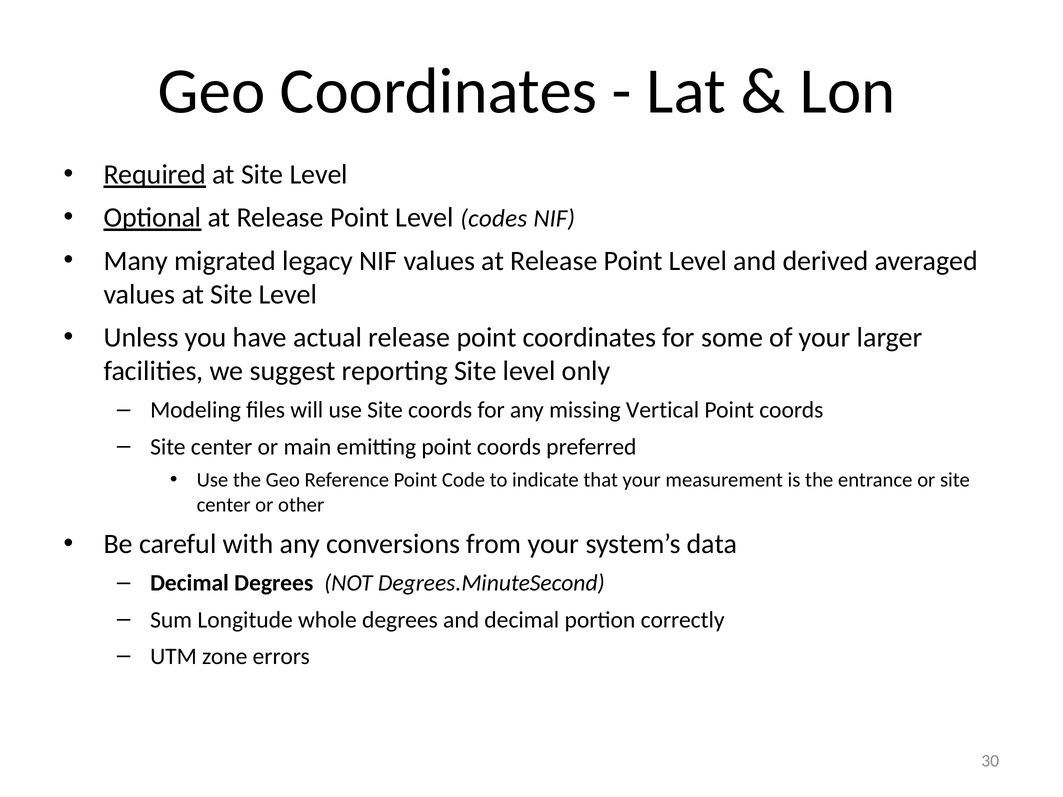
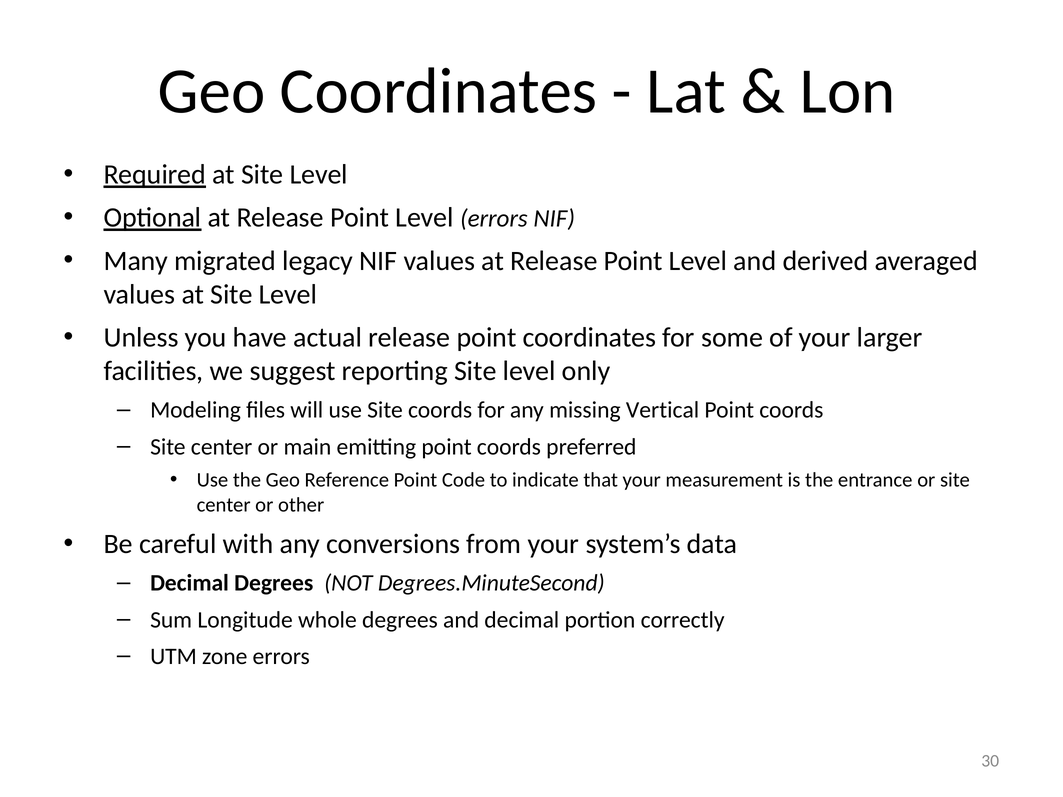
Level codes: codes -> errors
